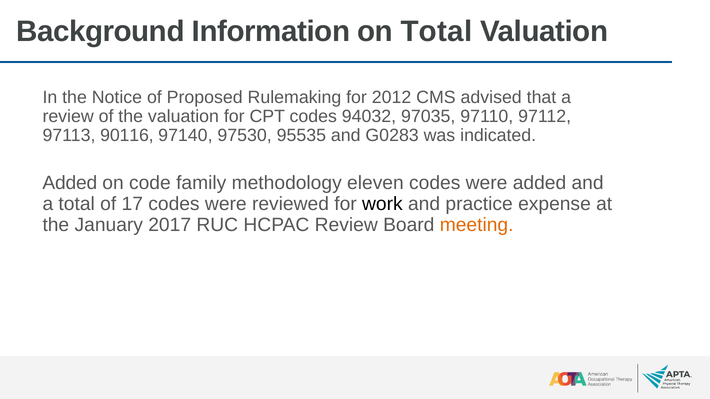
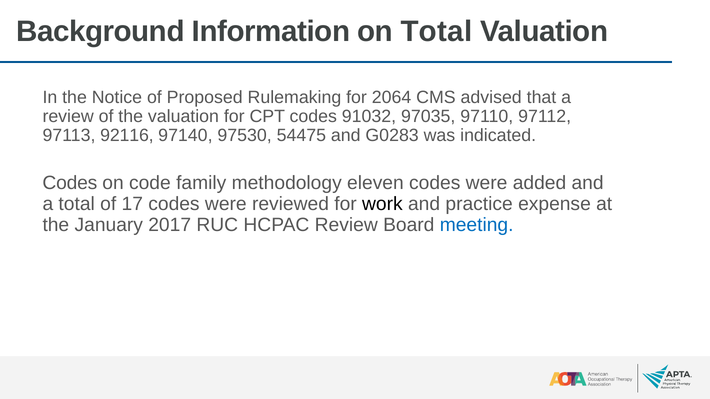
2012: 2012 -> 2064
94032: 94032 -> 91032
90116: 90116 -> 92116
95535: 95535 -> 54475
Added at (70, 183): Added -> Codes
meeting colour: orange -> blue
